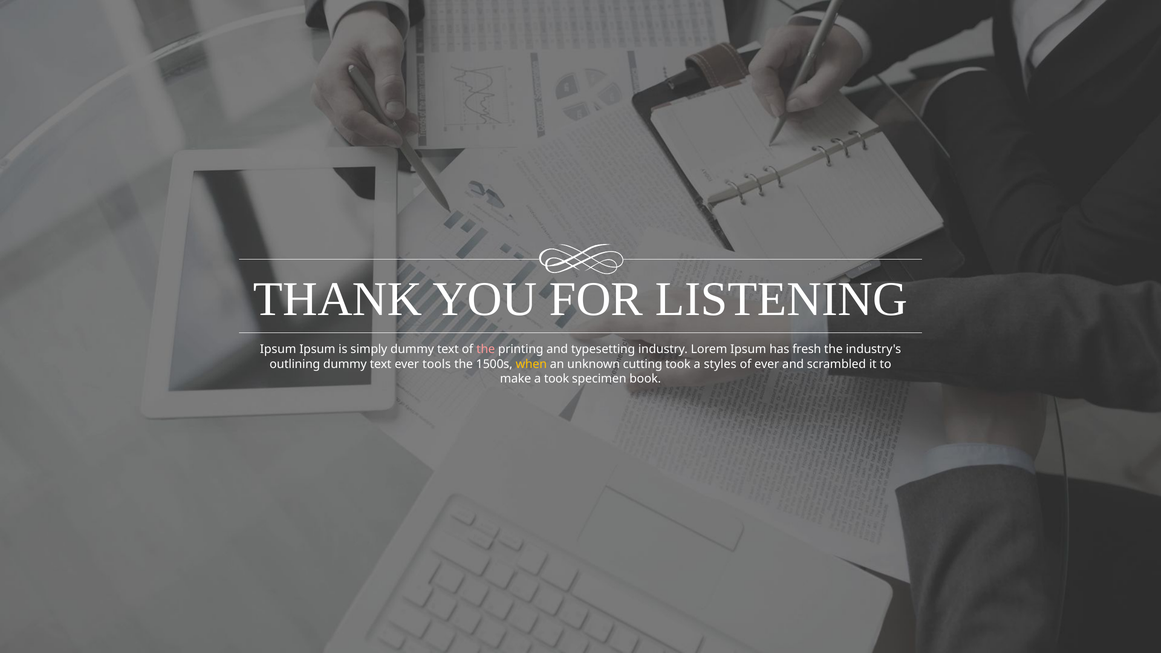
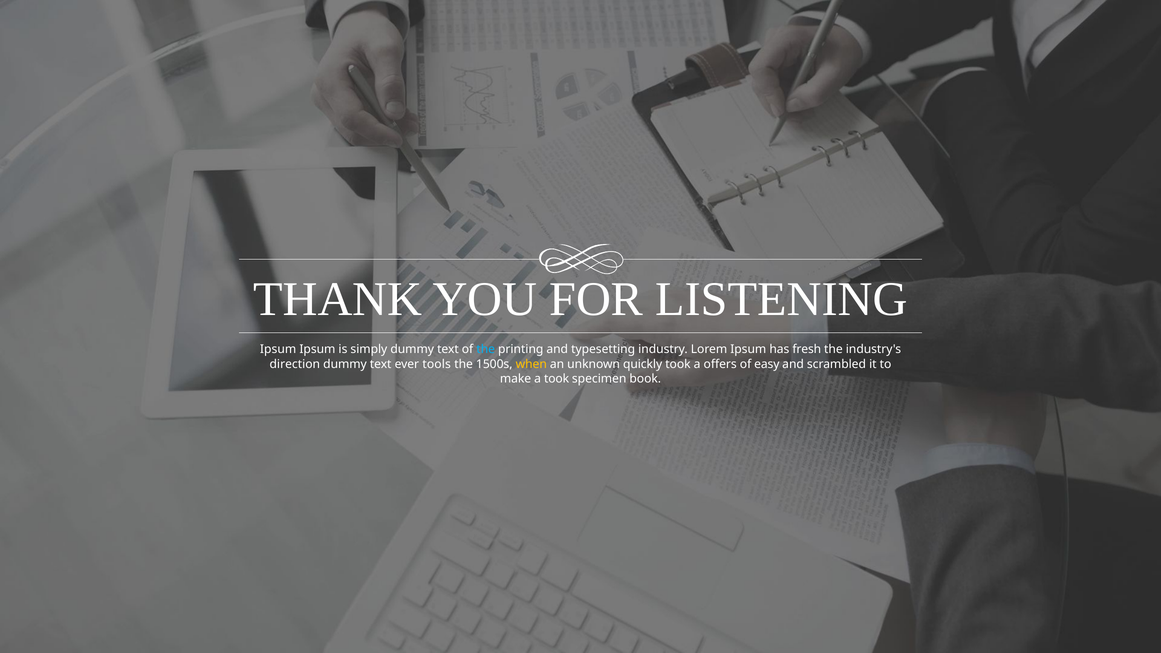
the at (486, 350) colour: pink -> light blue
outlining: outlining -> direction
cutting: cutting -> quickly
styles: styles -> offers
of ever: ever -> easy
